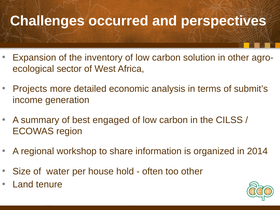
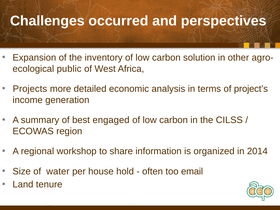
sector: sector -> public
submit’s: submit’s -> project’s
too other: other -> email
